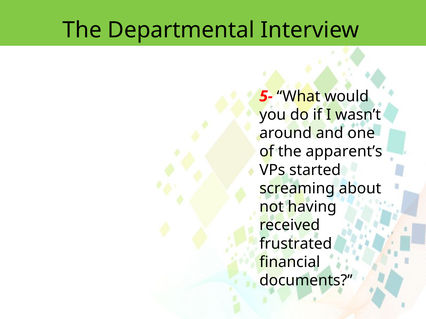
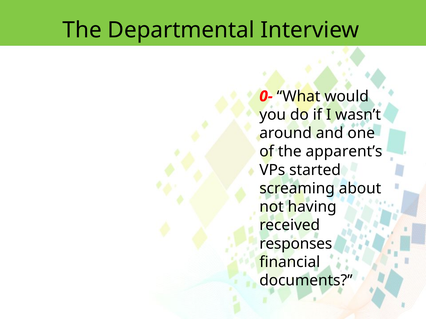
5-: 5- -> 0-
frustrated: frustrated -> responses
